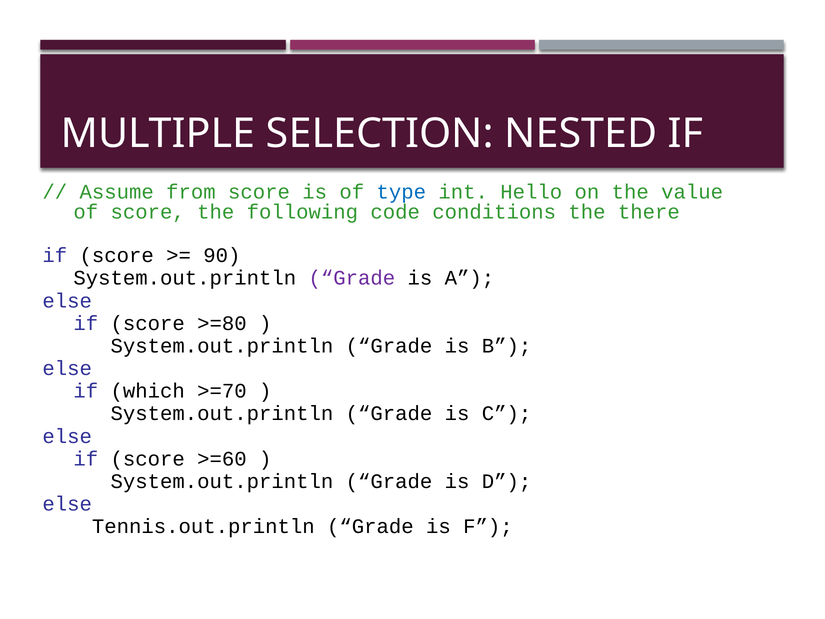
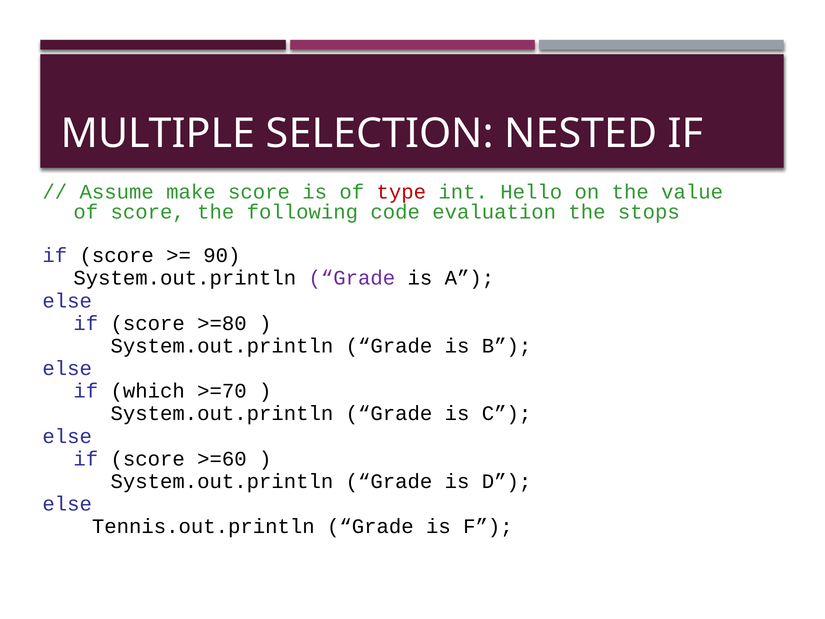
from: from -> make
type colour: blue -> red
conditions: conditions -> evaluation
there: there -> stops
